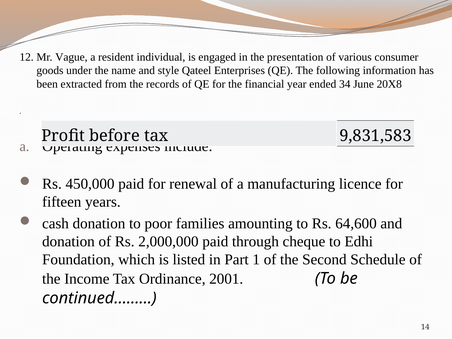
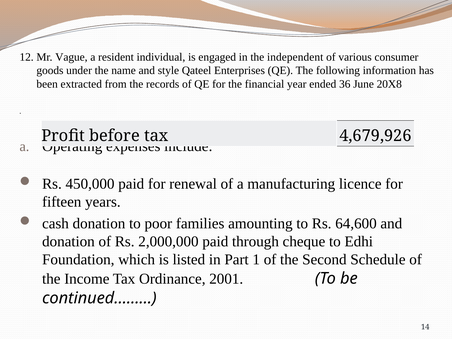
presentation: presentation -> independent
34: 34 -> 36
9,831,583: 9,831,583 -> 4,679,926
